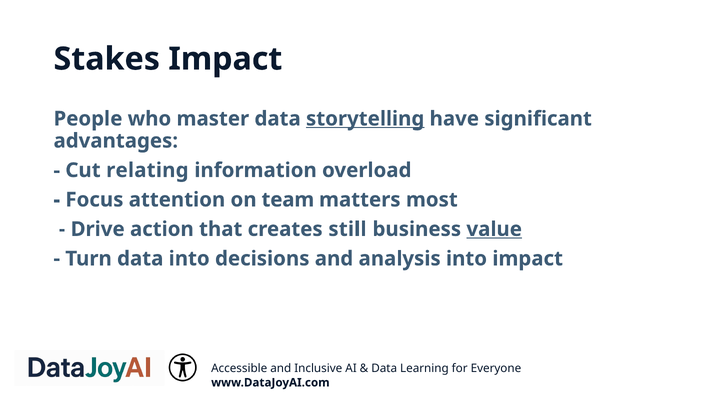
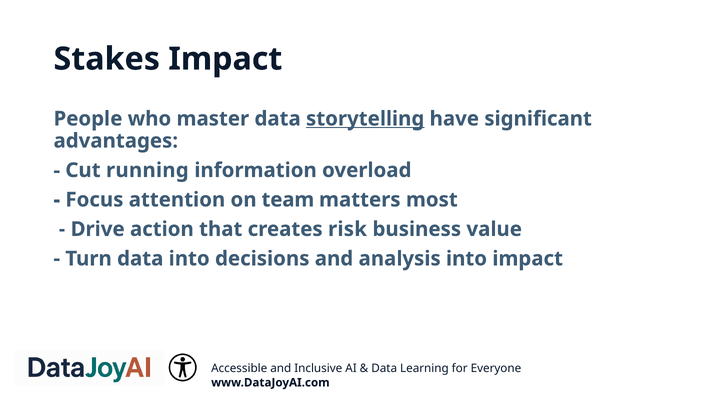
relating: relating -> running
still: still -> risk
value underline: present -> none
